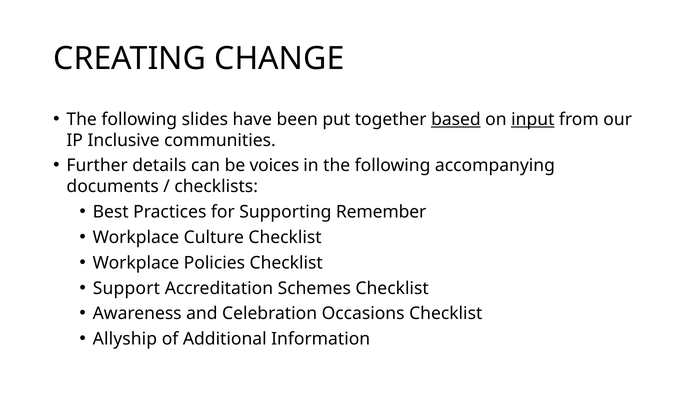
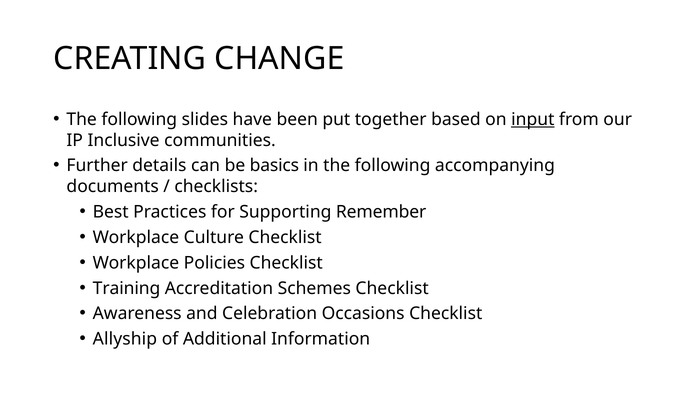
based underline: present -> none
voices: voices -> basics
Support: Support -> Training
